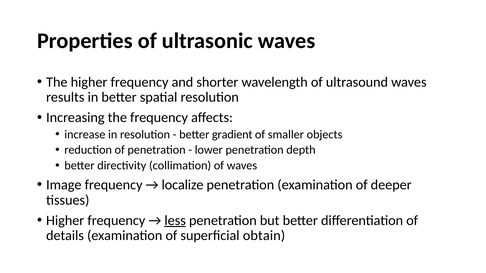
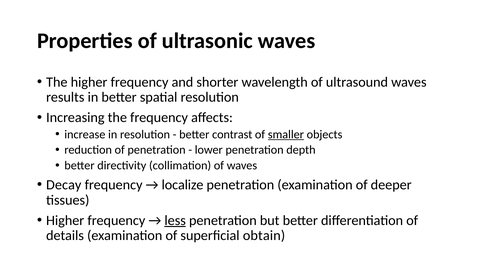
gradient: gradient -> contrast
smaller underline: none -> present
Image: Image -> Decay
